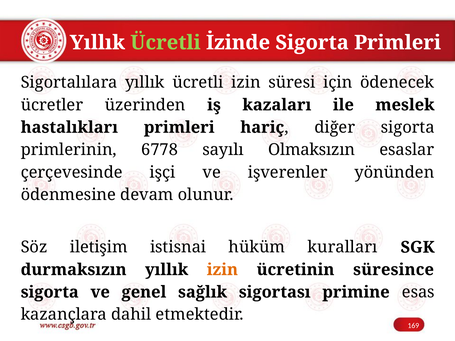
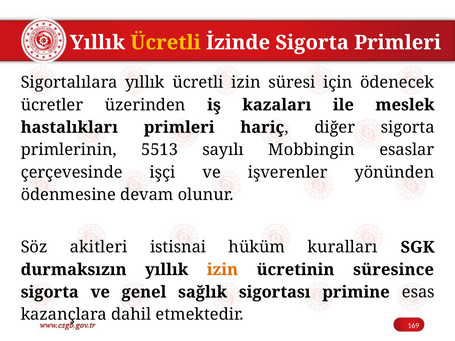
Ücretli at (166, 43) colour: light green -> yellow
6778: 6778 -> 5513
Olmaksızın: Olmaksızın -> Mobbingin
iletişim: iletişim -> akitleri
